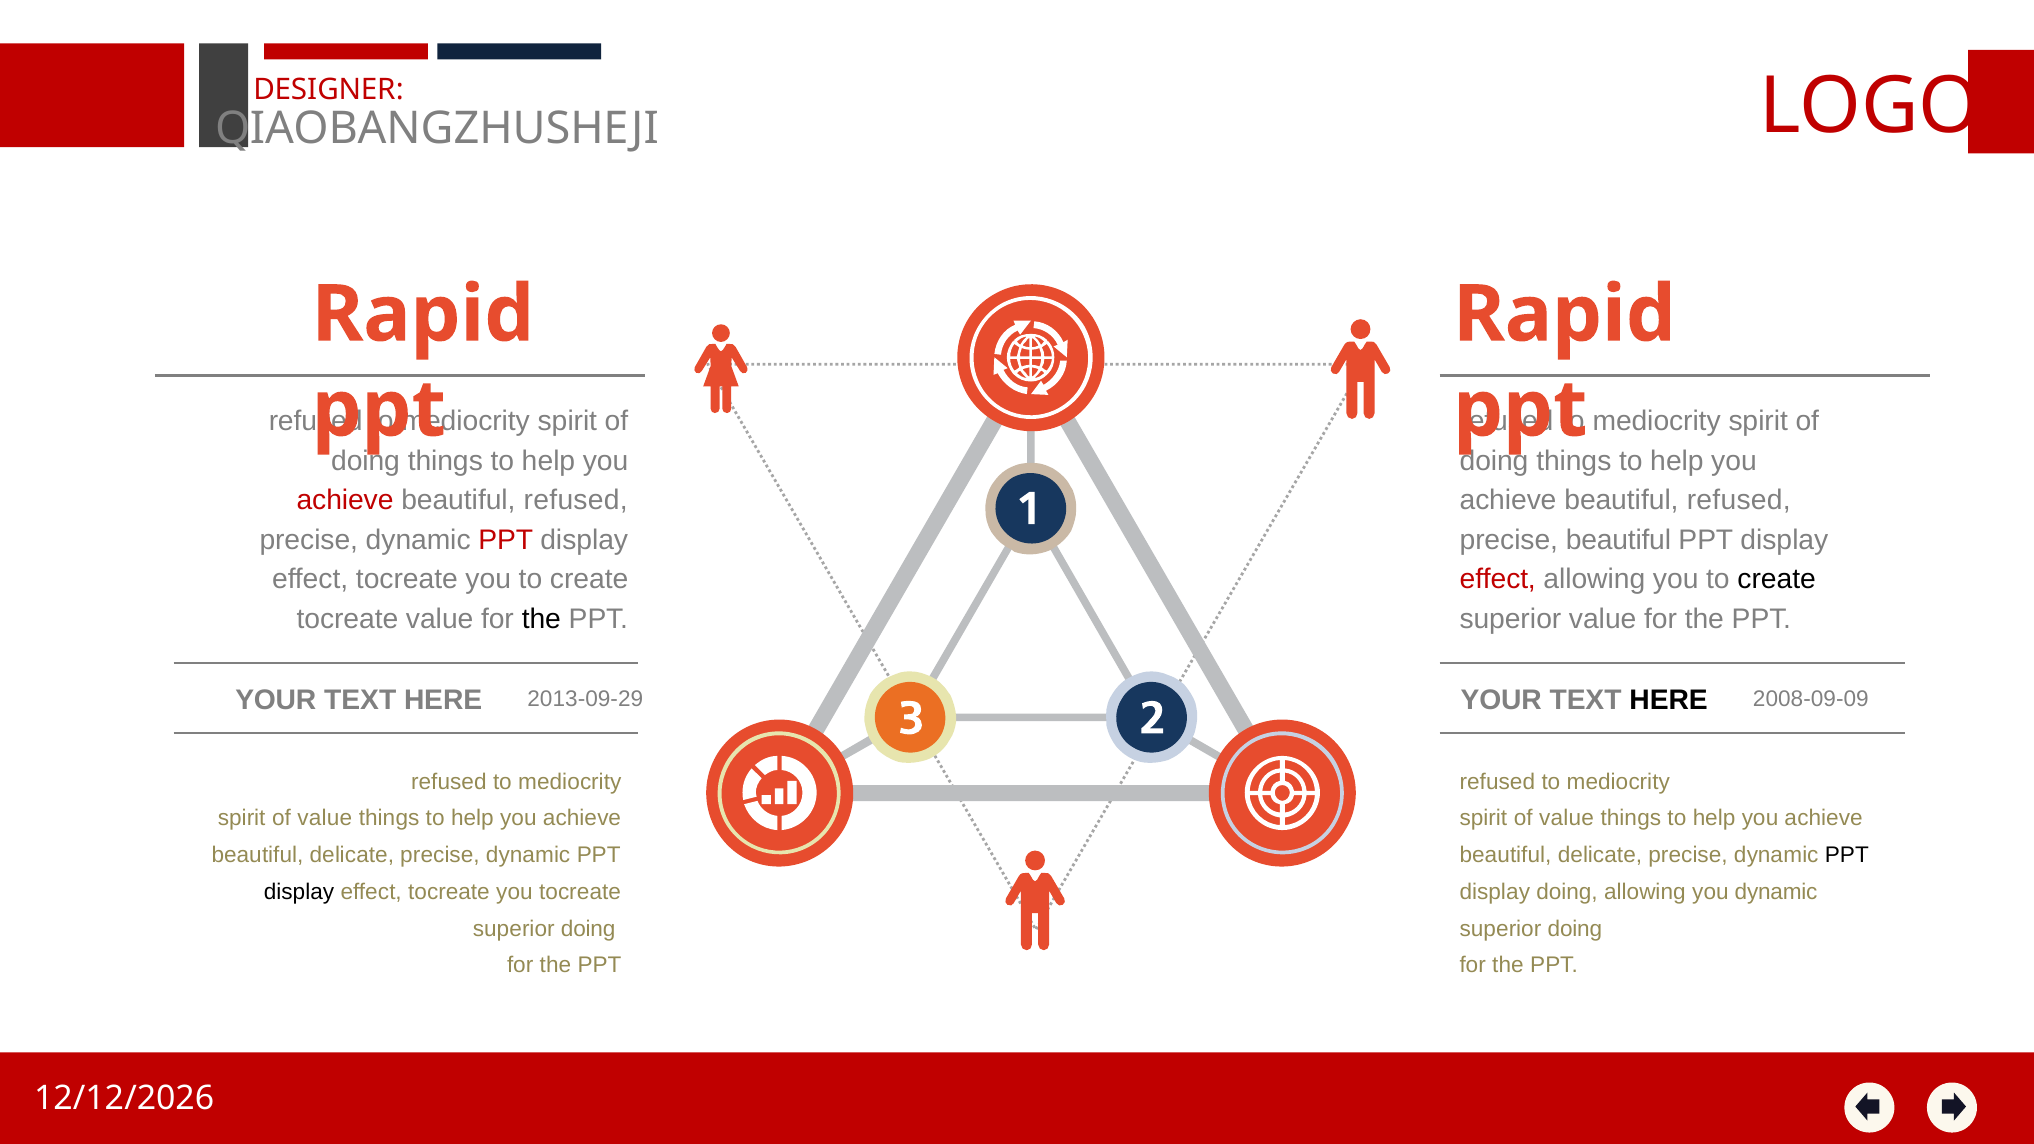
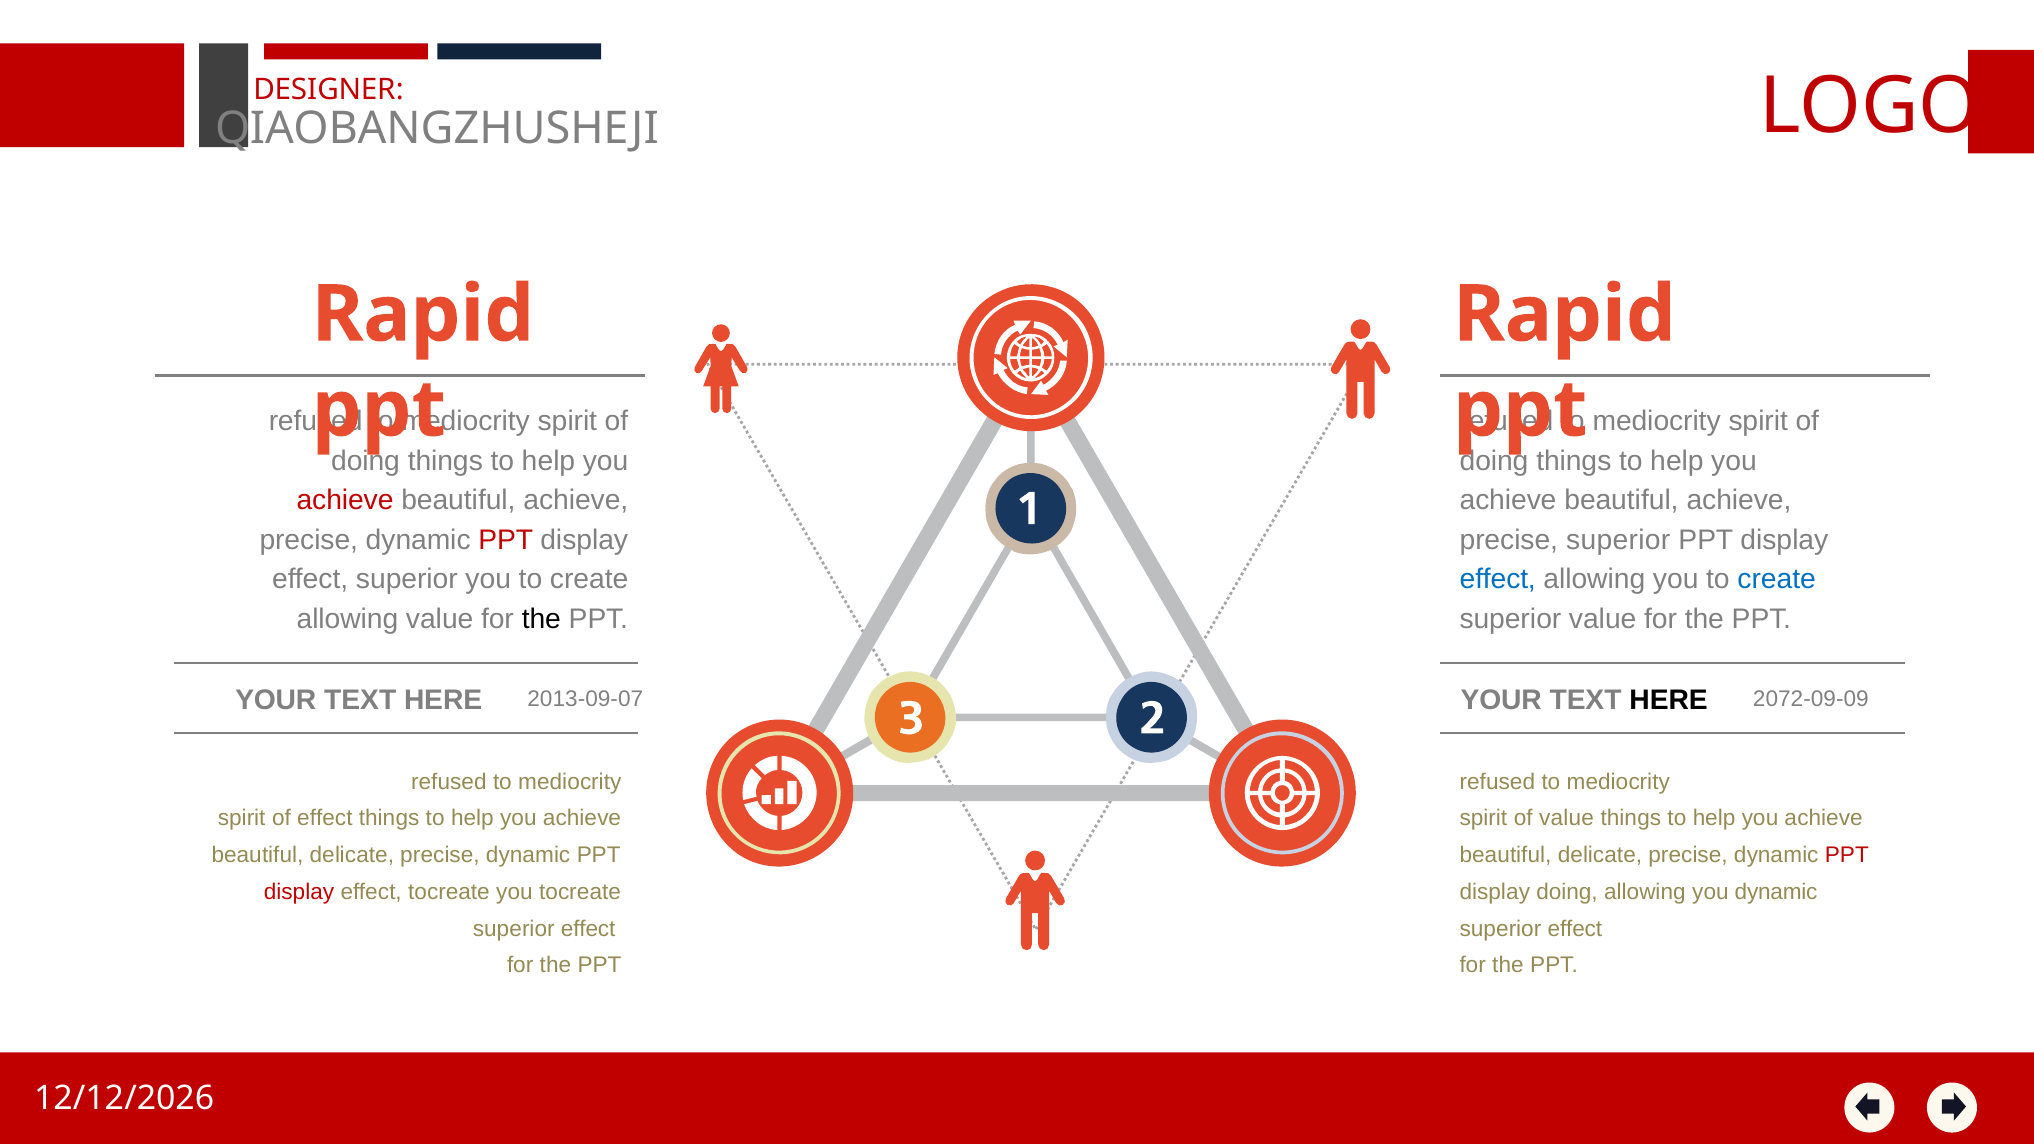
refused at (576, 500): refused -> achieve
refused at (1739, 500): refused -> achieve
precise beautiful: beautiful -> superior
tocreate at (407, 580): tocreate -> superior
effect at (1498, 580) colour: red -> blue
create at (1777, 580) colour: black -> blue
tocreate at (347, 619): tocreate -> allowing
2013-09-29: 2013-09-29 -> 2013-09-07
2008-09-09: 2008-09-09 -> 2072-09-09
value at (325, 819): value -> effect
PPT at (1847, 855) colour: black -> red
display at (299, 892) colour: black -> red
doing at (588, 929): doing -> effect
doing at (1575, 929): doing -> effect
